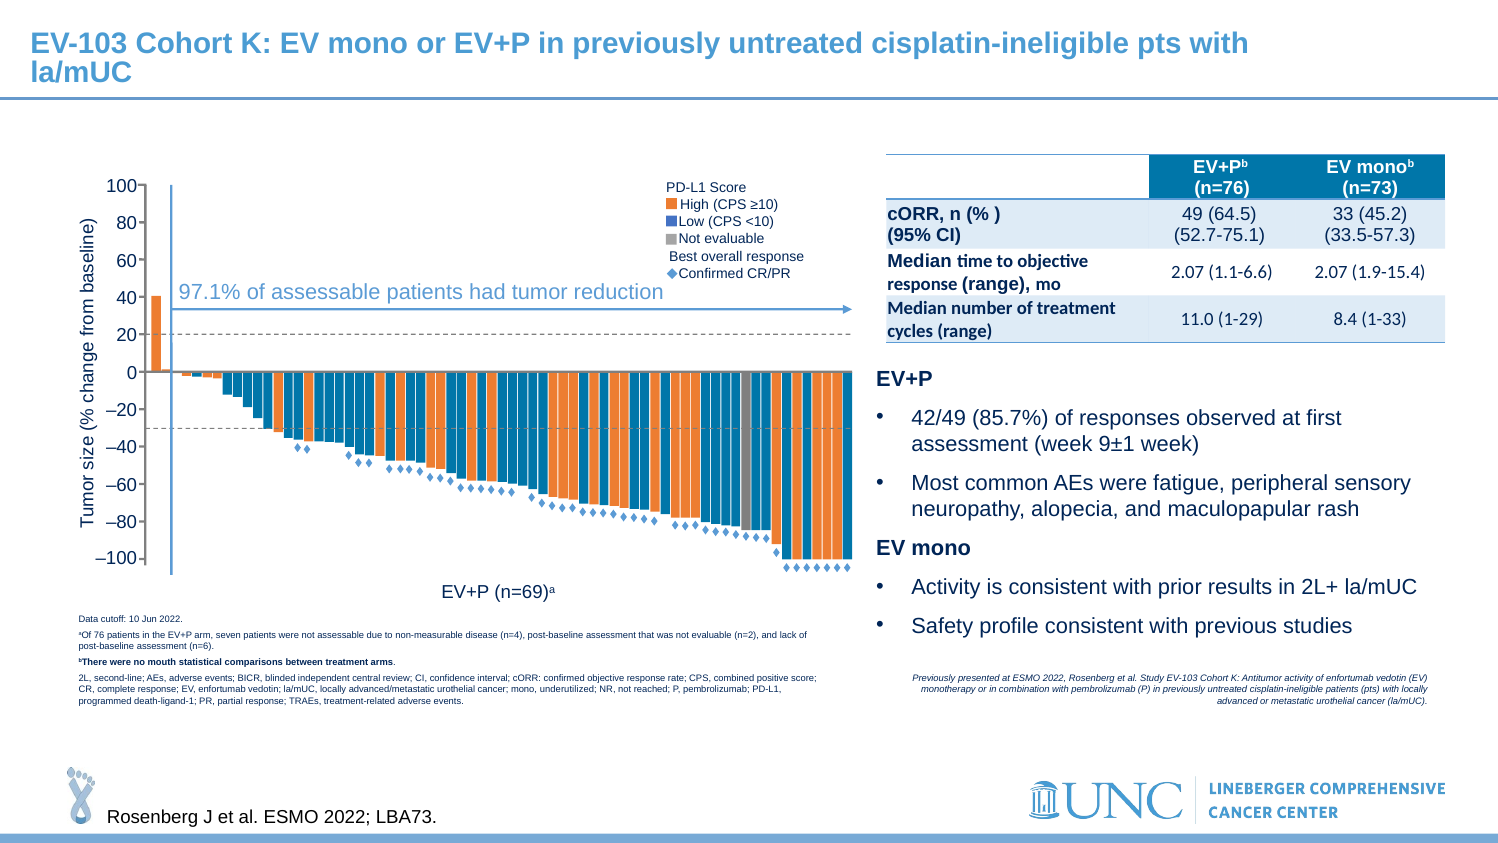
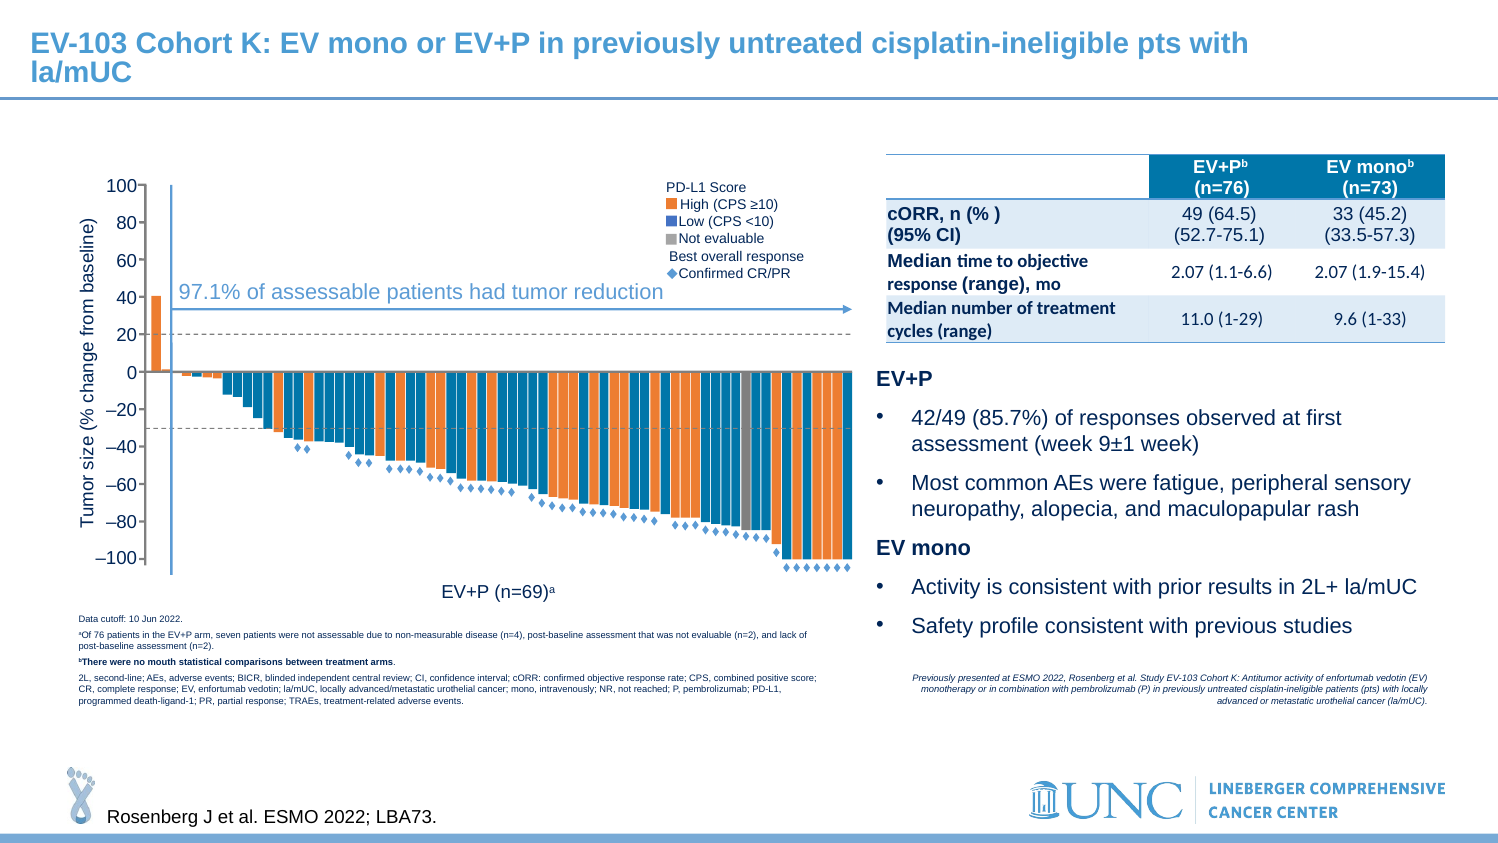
8.4: 8.4 -> 9.6
assessment n=6: n=6 -> n=2
underutilized: underutilized -> intravenously
